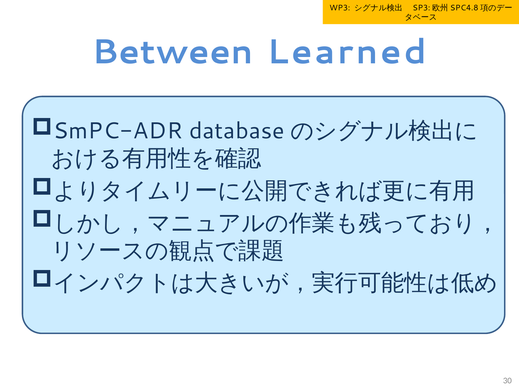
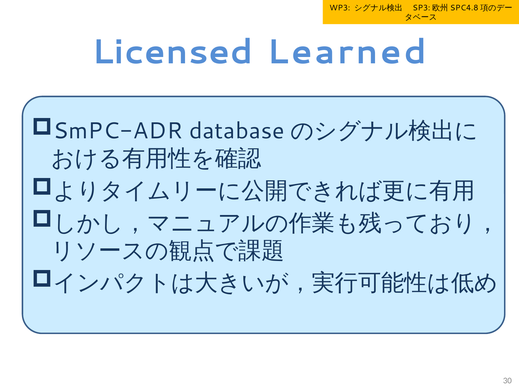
Between: Between -> Licensed
